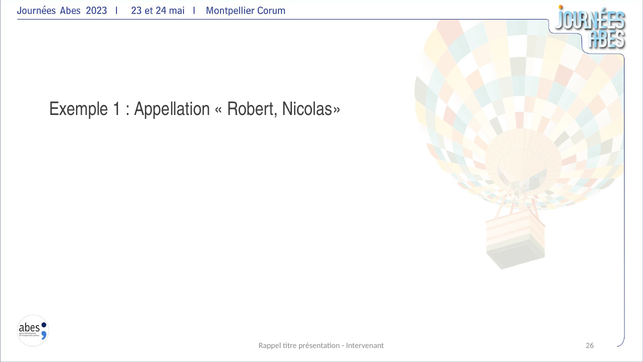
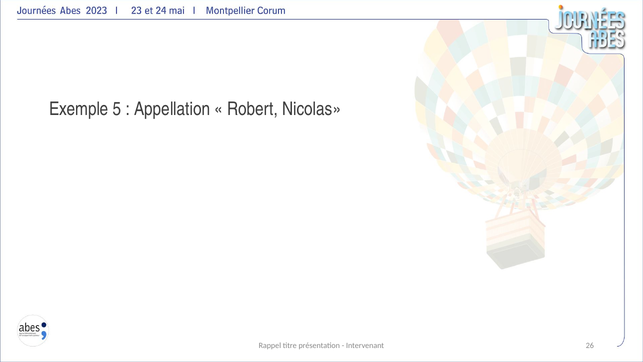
1: 1 -> 5
